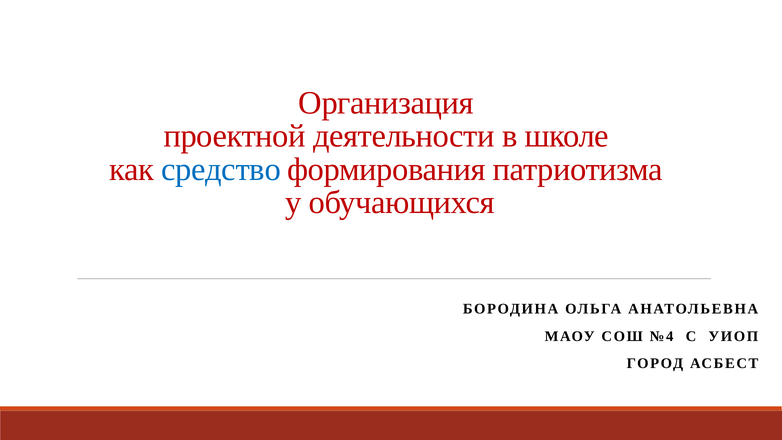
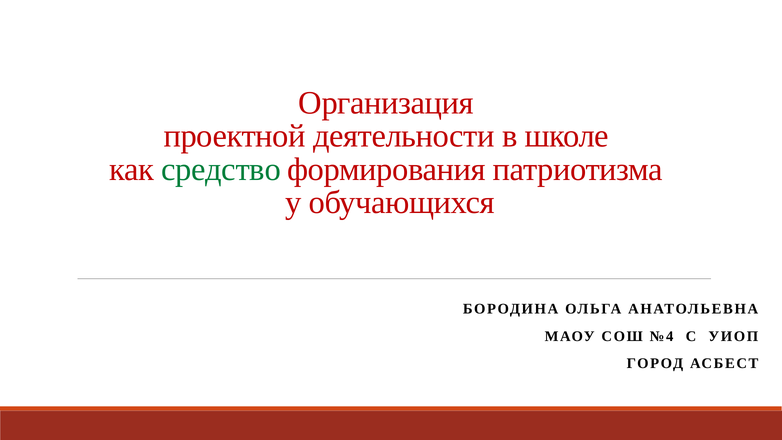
средство colour: blue -> green
